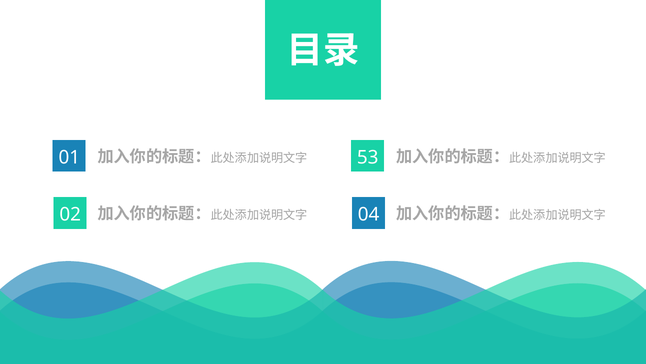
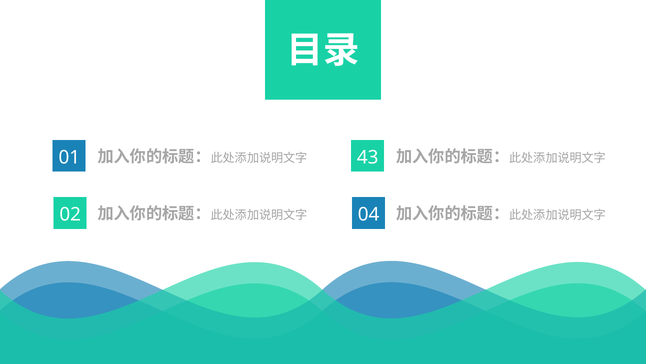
53: 53 -> 43
